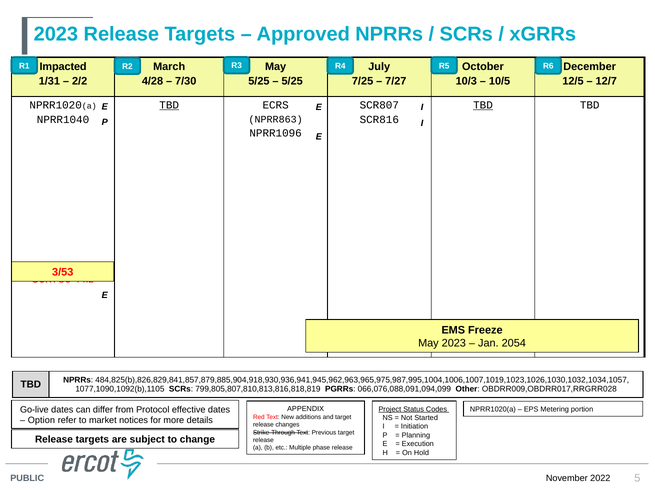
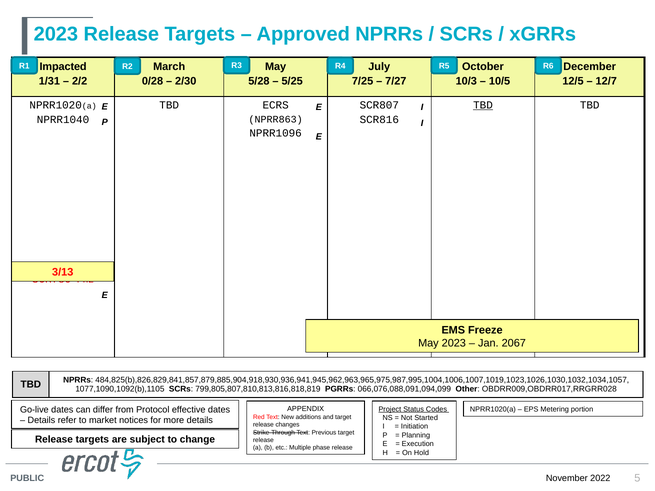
4/28: 4/28 -> 0/28
7/30: 7/30 -> 2/30
5/25 at (259, 81): 5/25 -> 5/28
TBD at (169, 105) underline: present -> none
3/53: 3/53 -> 3/13
2054: 2054 -> 2067
Option at (41, 421): Option -> Details
